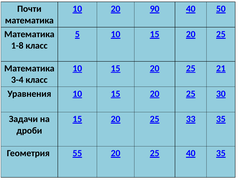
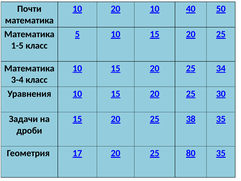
20 90: 90 -> 10
1-8: 1-8 -> 1-5
21: 21 -> 34
33: 33 -> 38
55: 55 -> 17
25 40: 40 -> 80
